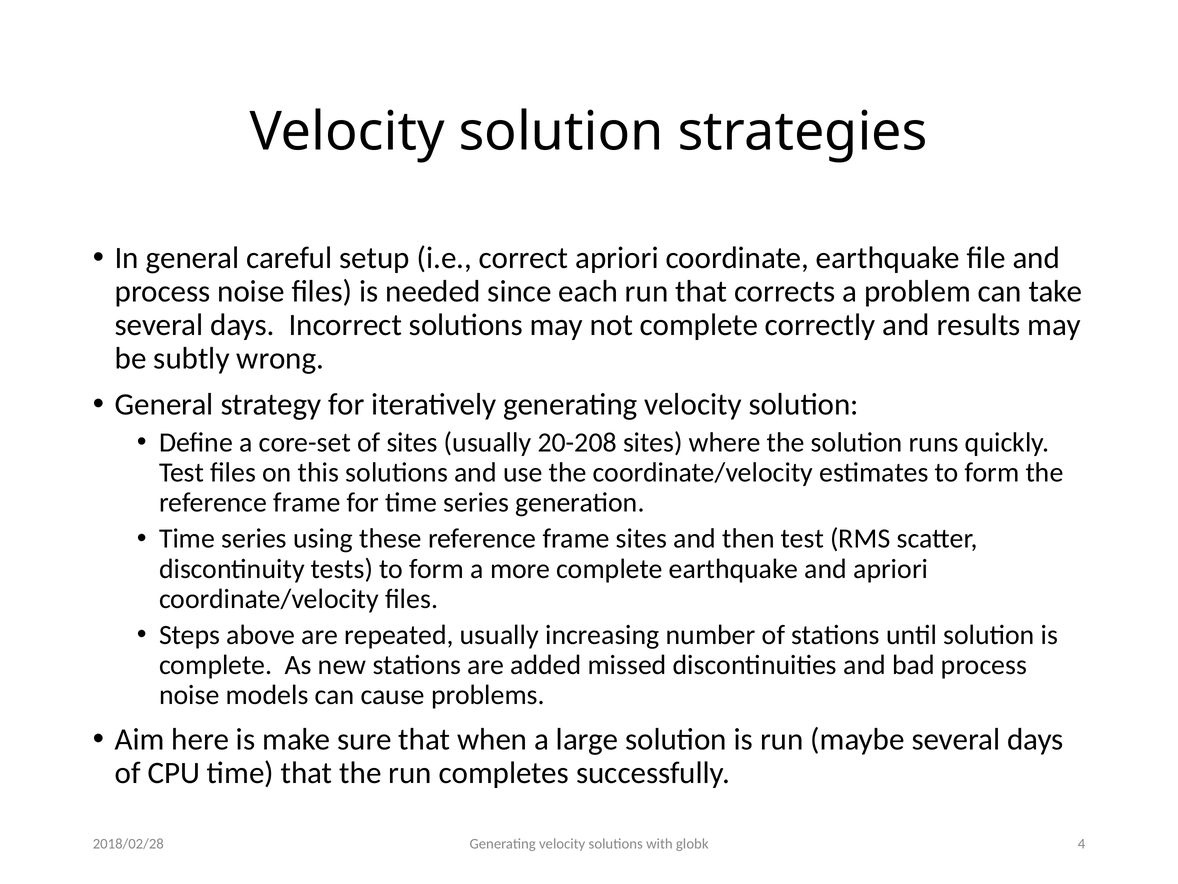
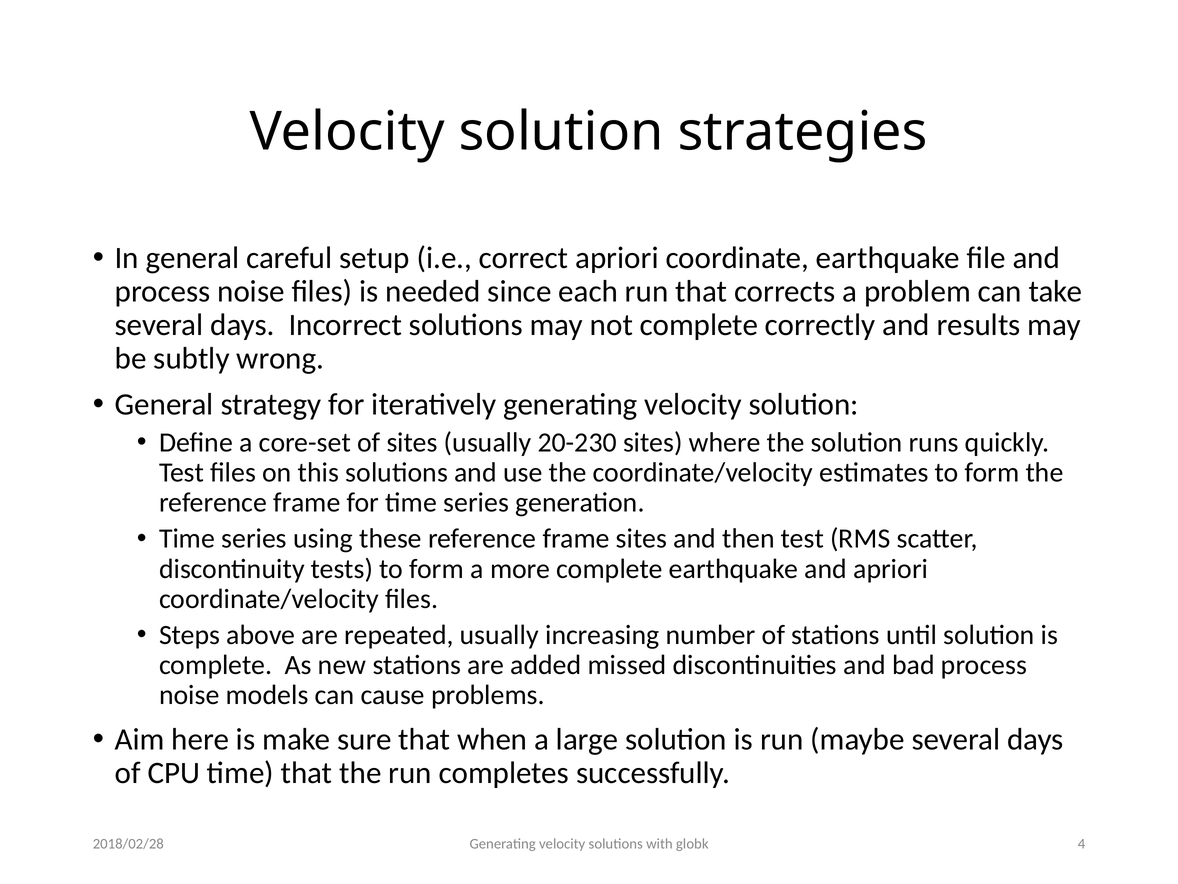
20-208: 20-208 -> 20-230
